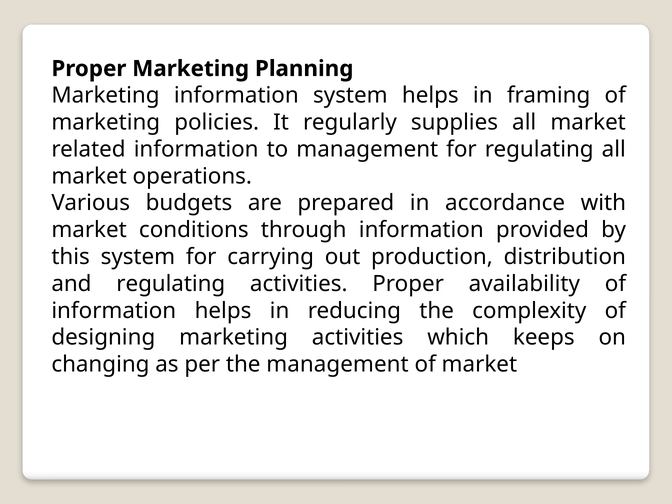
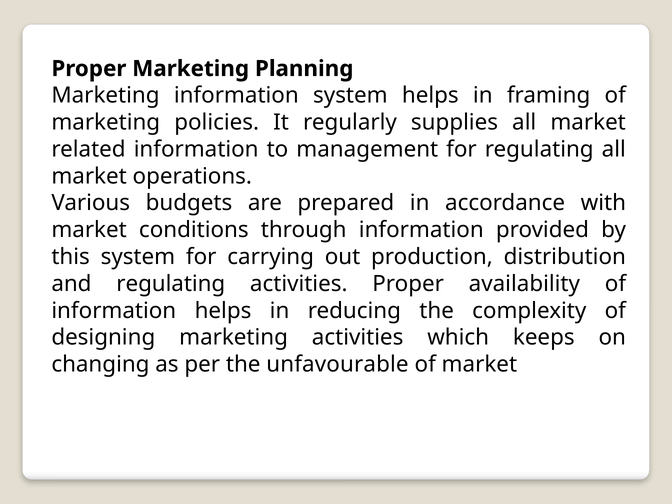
the management: management -> unfavourable
